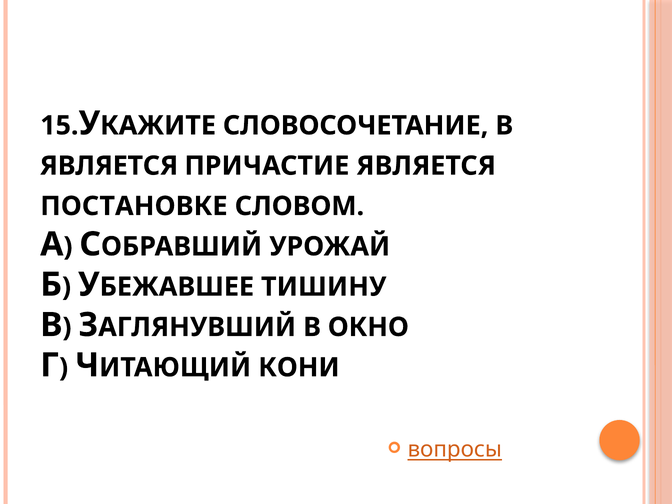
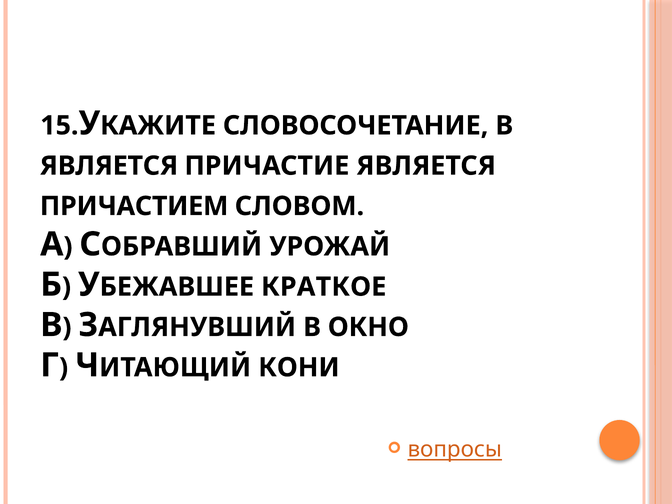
ПОСТАНОВКЕ: ПОСТАНОВКЕ -> ПРИЧАСТИЕМ
ТИШИНУ: ТИШИНУ -> КРАТКОЕ
